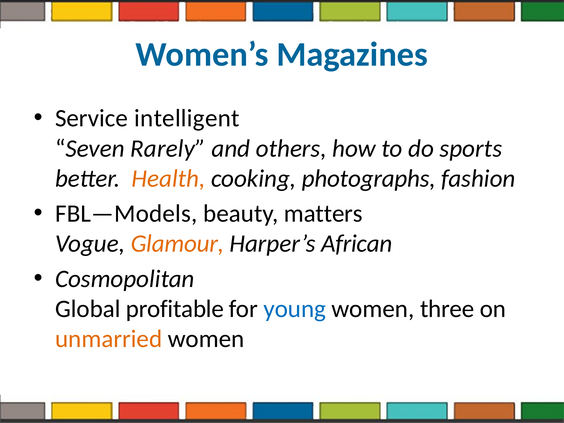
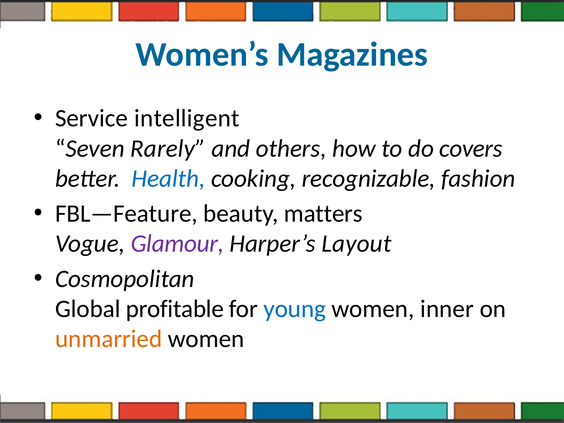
sports: sports -> covers
Health colour: orange -> blue
photographs: photographs -> recognizable
FBL—Models: FBL—Models -> FBL—Feature
Glamour colour: orange -> purple
African: African -> Layout
three: three -> inner
